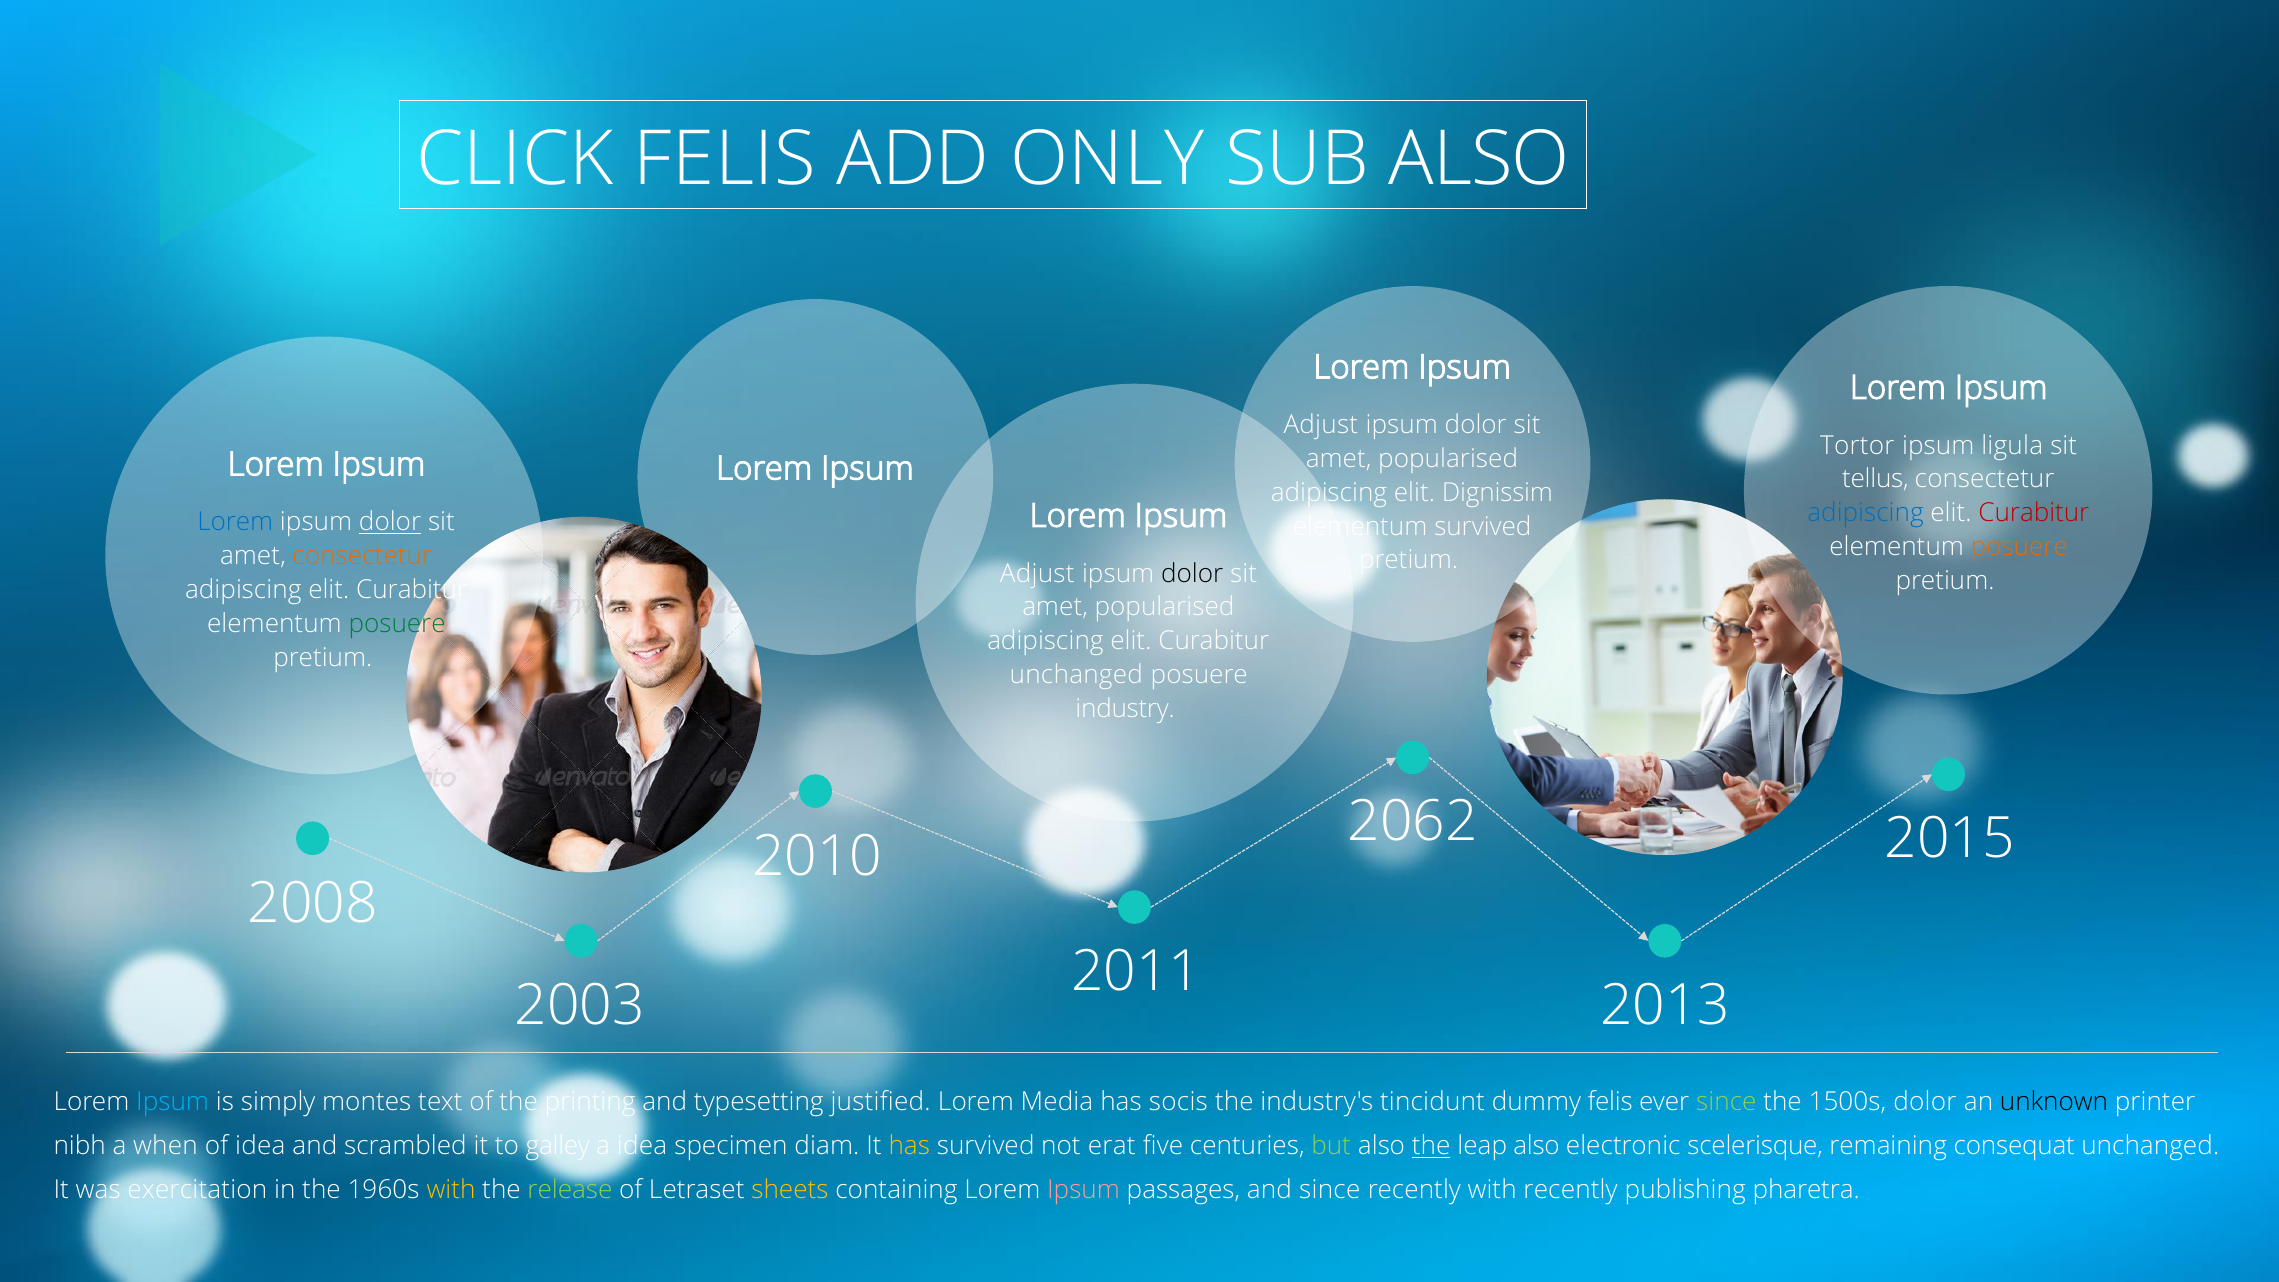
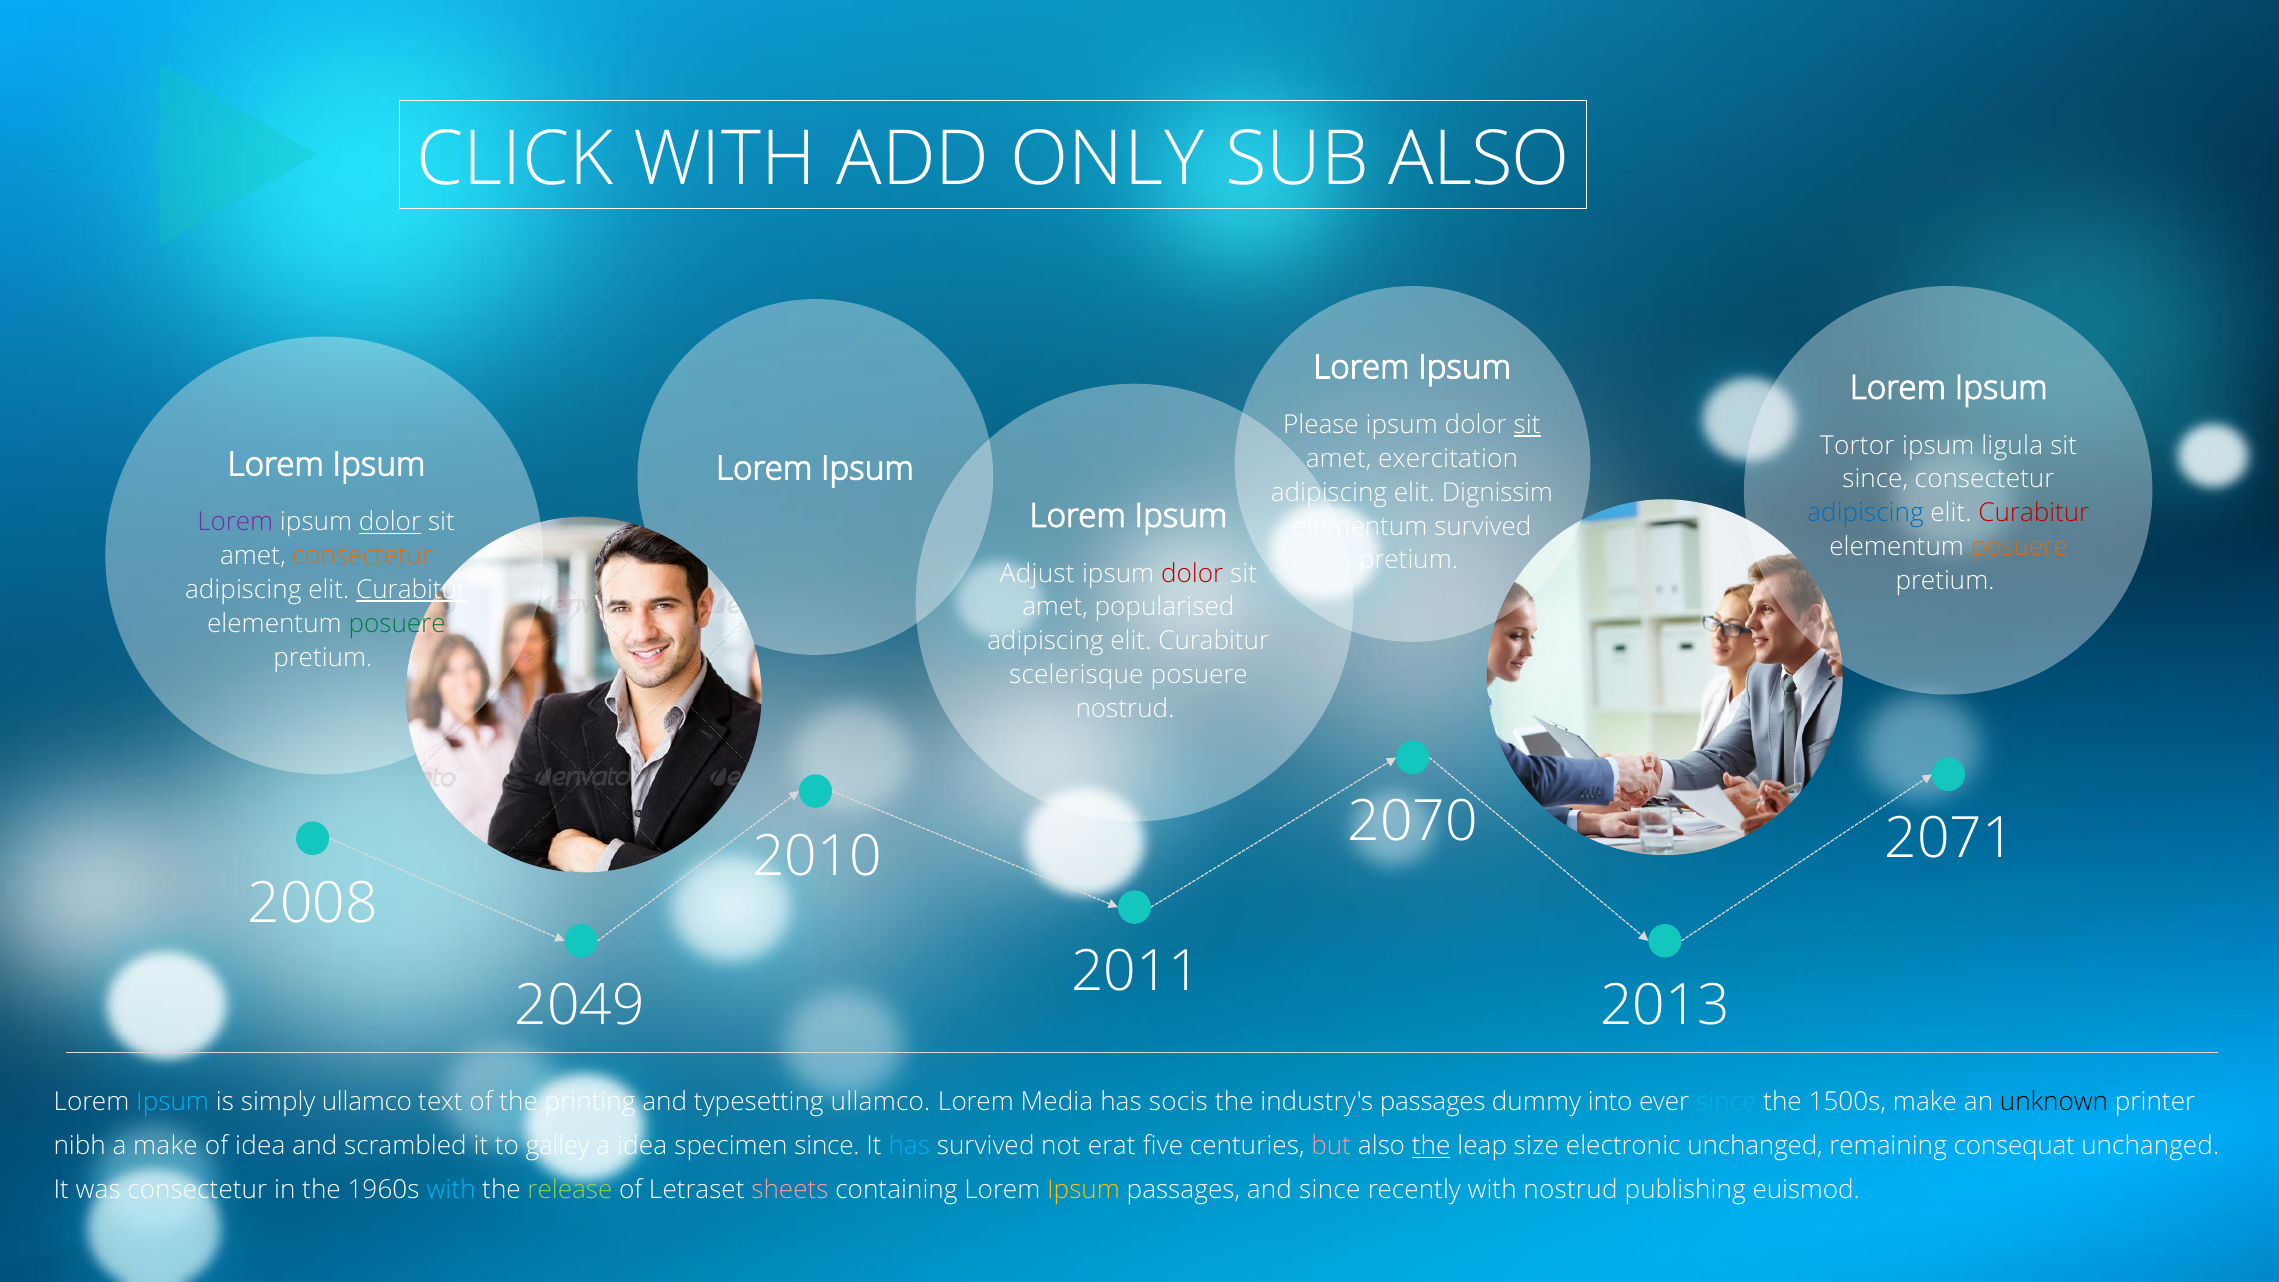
CLICK FELIS: FELIS -> WITH
Adjust at (1321, 425): Adjust -> Please
sit at (1527, 425) underline: none -> present
popularised at (1448, 459): popularised -> exercitation
tellus at (1875, 479): tellus -> since
Lorem at (235, 522) colour: blue -> purple
dolor at (1192, 573) colour: black -> red
Curabitur at (412, 590) underline: none -> present
unchanged at (1076, 675): unchanged -> scelerisque
industry at (1125, 709): industry -> nostrud
2062: 2062 -> 2070
2015: 2015 -> 2071
2003: 2003 -> 2049
simply montes: montes -> ullamco
typesetting justified: justified -> ullamco
industry's tincidunt: tincidunt -> passages
dummy felis: felis -> into
since at (1726, 1102) colour: light green -> light blue
1500s dolor: dolor -> make
a when: when -> make
specimen diam: diam -> since
has at (909, 1146) colour: yellow -> light blue
but colour: light green -> pink
leap also: also -> size
electronic scelerisque: scelerisque -> unchanged
was exercitation: exercitation -> consectetur
with at (451, 1190) colour: yellow -> light blue
sheets colour: yellow -> pink
Ipsum at (1083, 1190) colour: pink -> yellow
with recently: recently -> nostrud
pharetra: pharetra -> euismod
